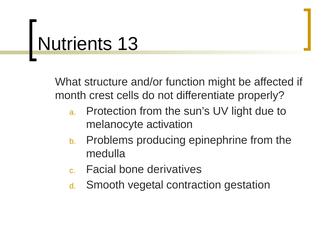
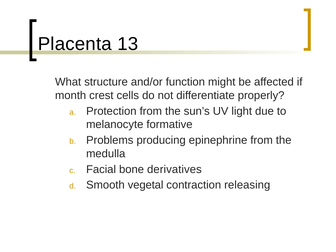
Nutrients: Nutrients -> Placenta
activation: activation -> formative
gestation: gestation -> releasing
